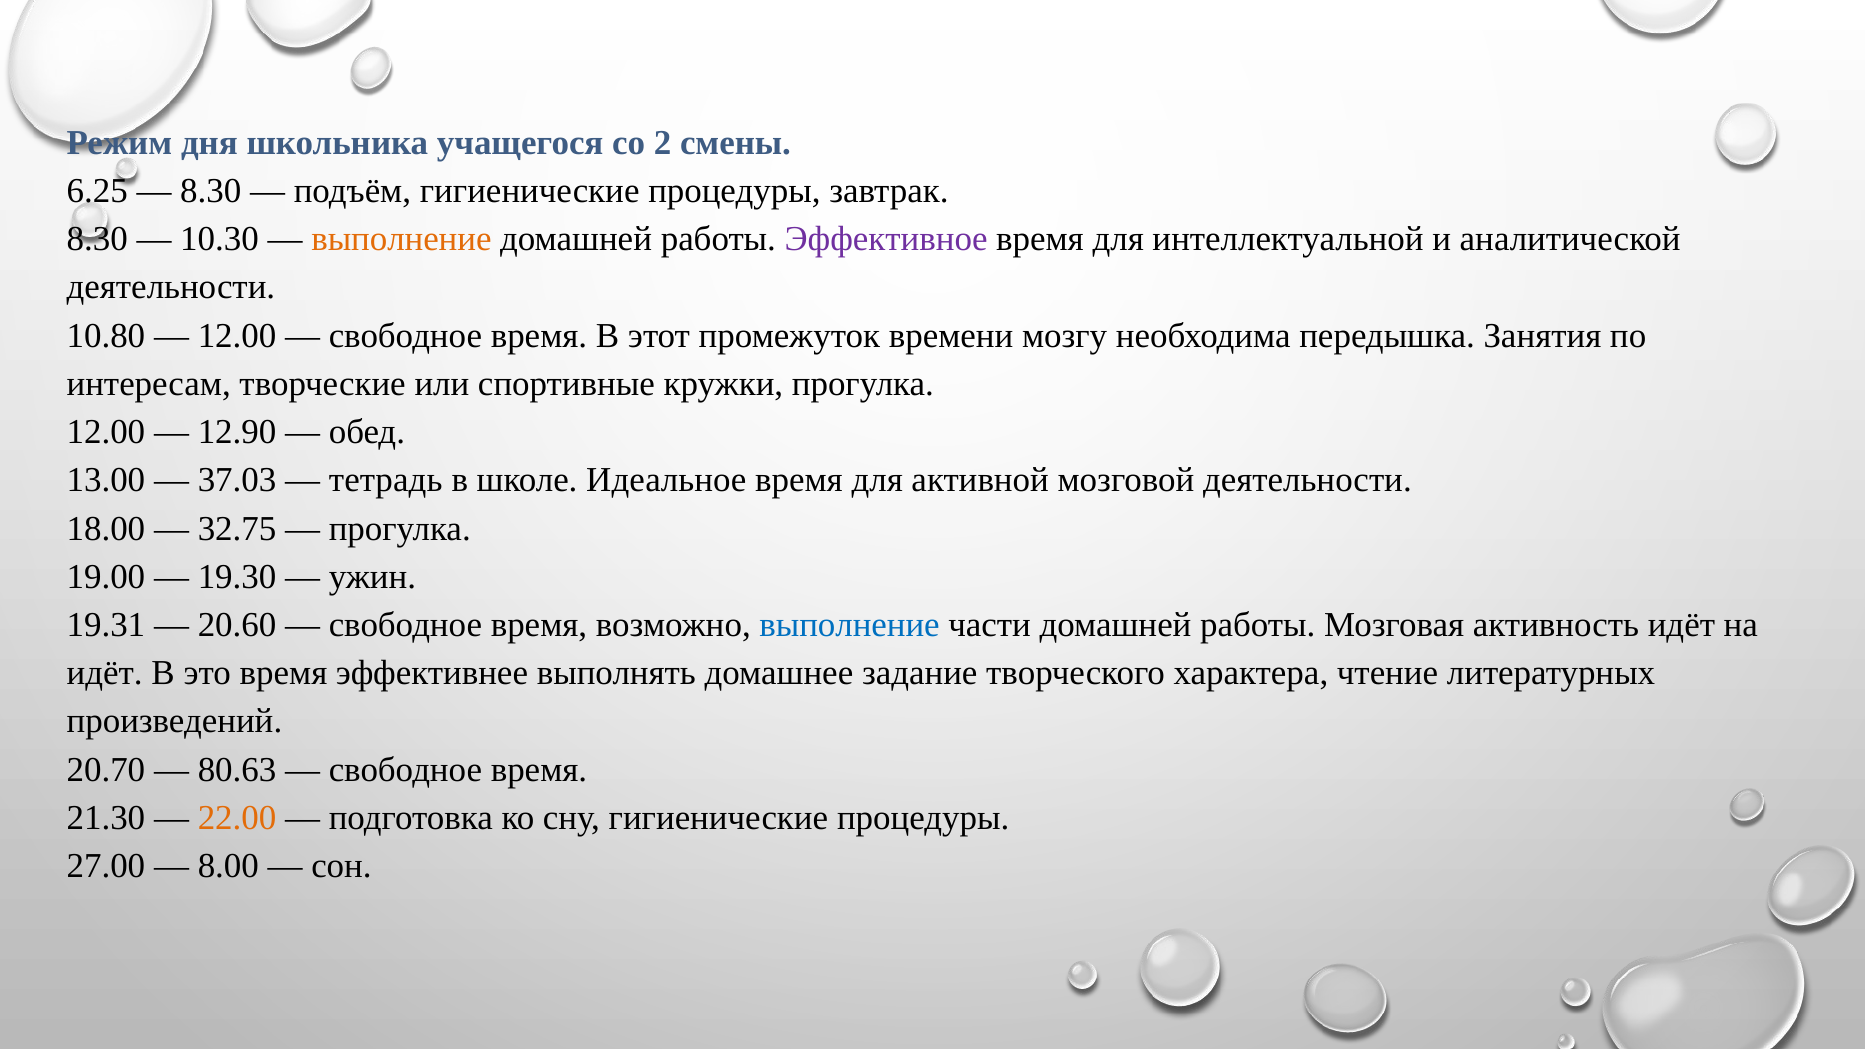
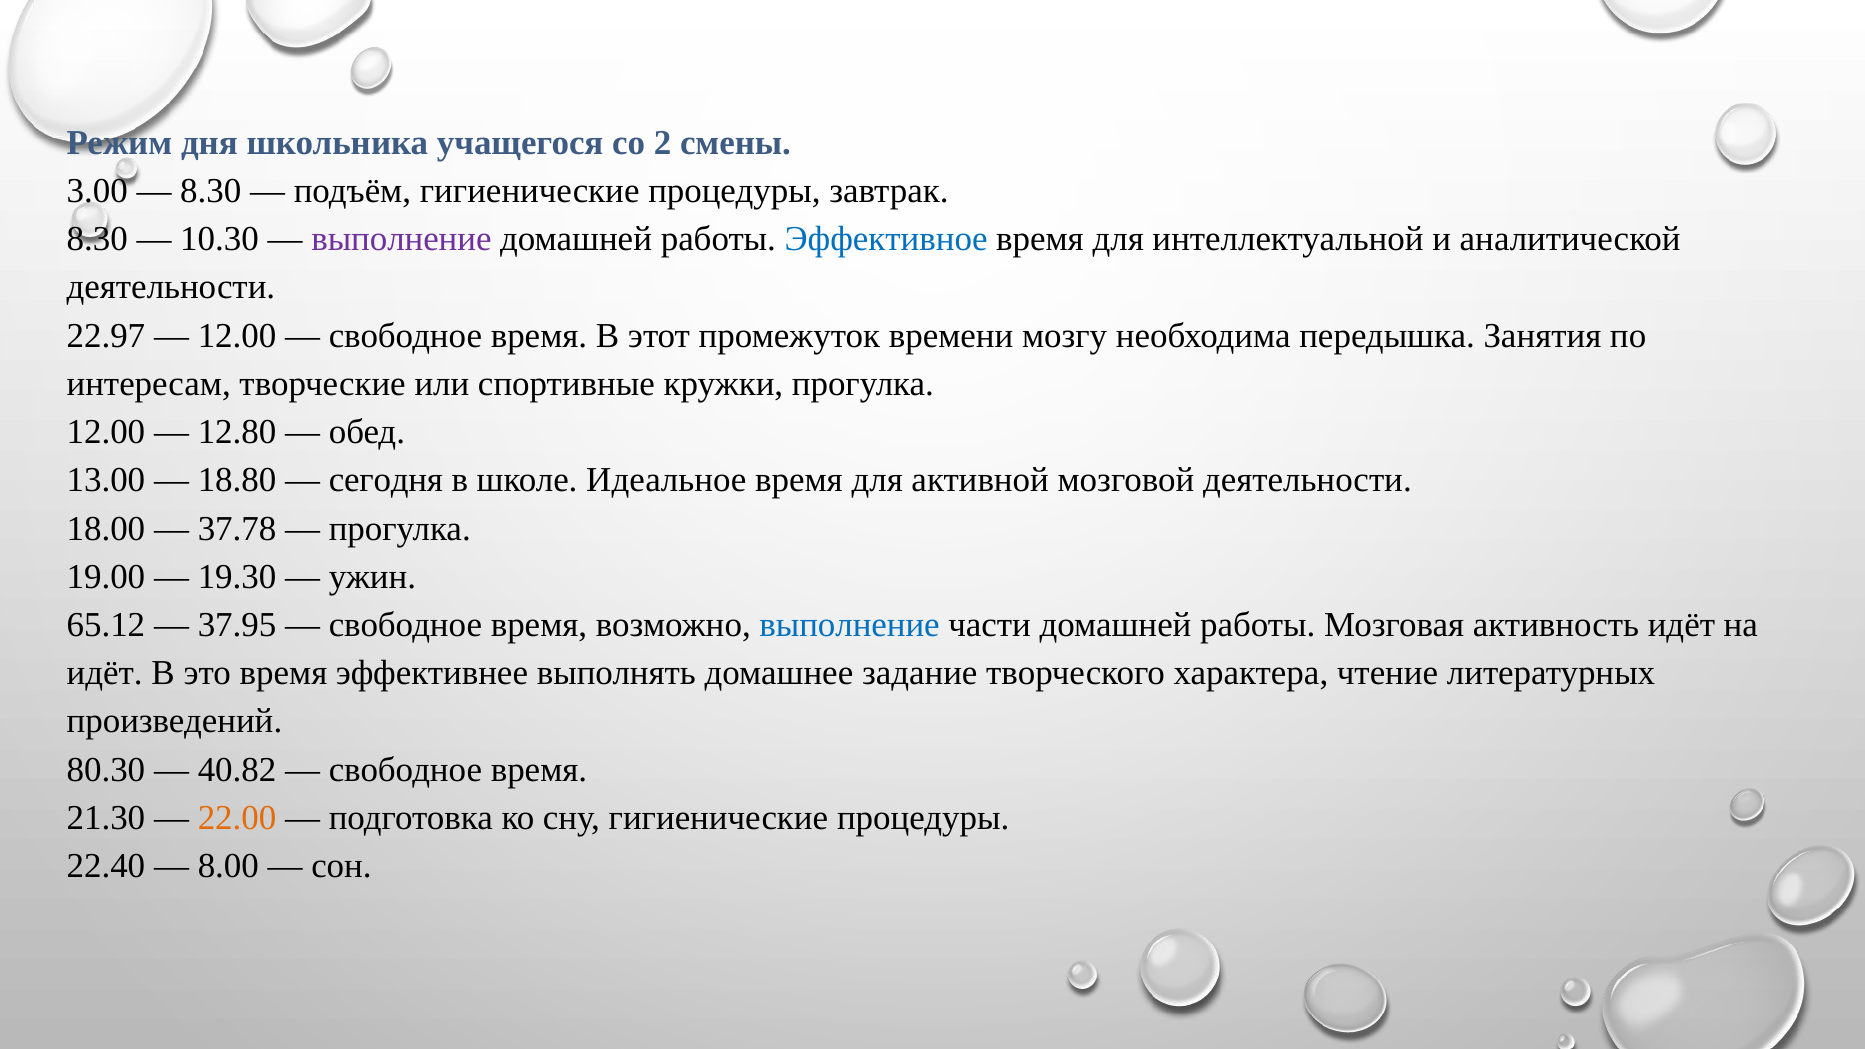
6.25: 6.25 -> 3.00
выполнение at (401, 239) colour: orange -> purple
Эффективное colour: purple -> blue
10.80: 10.80 -> 22.97
12.90: 12.90 -> 12.80
37.03: 37.03 -> 18.80
тетрадь: тетрадь -> сегодня
32.75: 32.75 -> 37.78
19.31: 19.31 -> 65.12
20.60: 20.60 -> 37.95
20.70: 20.70 -> 80.30
80.63: 80.63 -> 40.82
27.00: 27.00 -> 22.40
